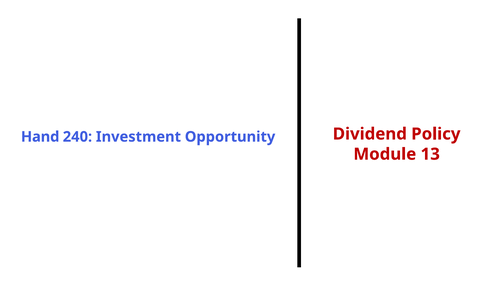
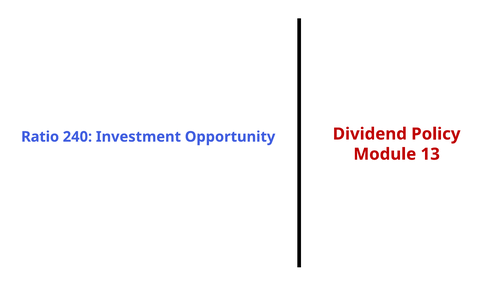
Hand: Hand -> Ratio
